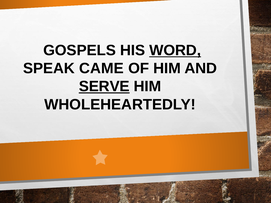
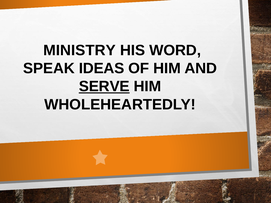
GOSPELS: GOSPELS -> MINISTRY
WORD underline: present -> none
CAME: CAME -> IDEAS
